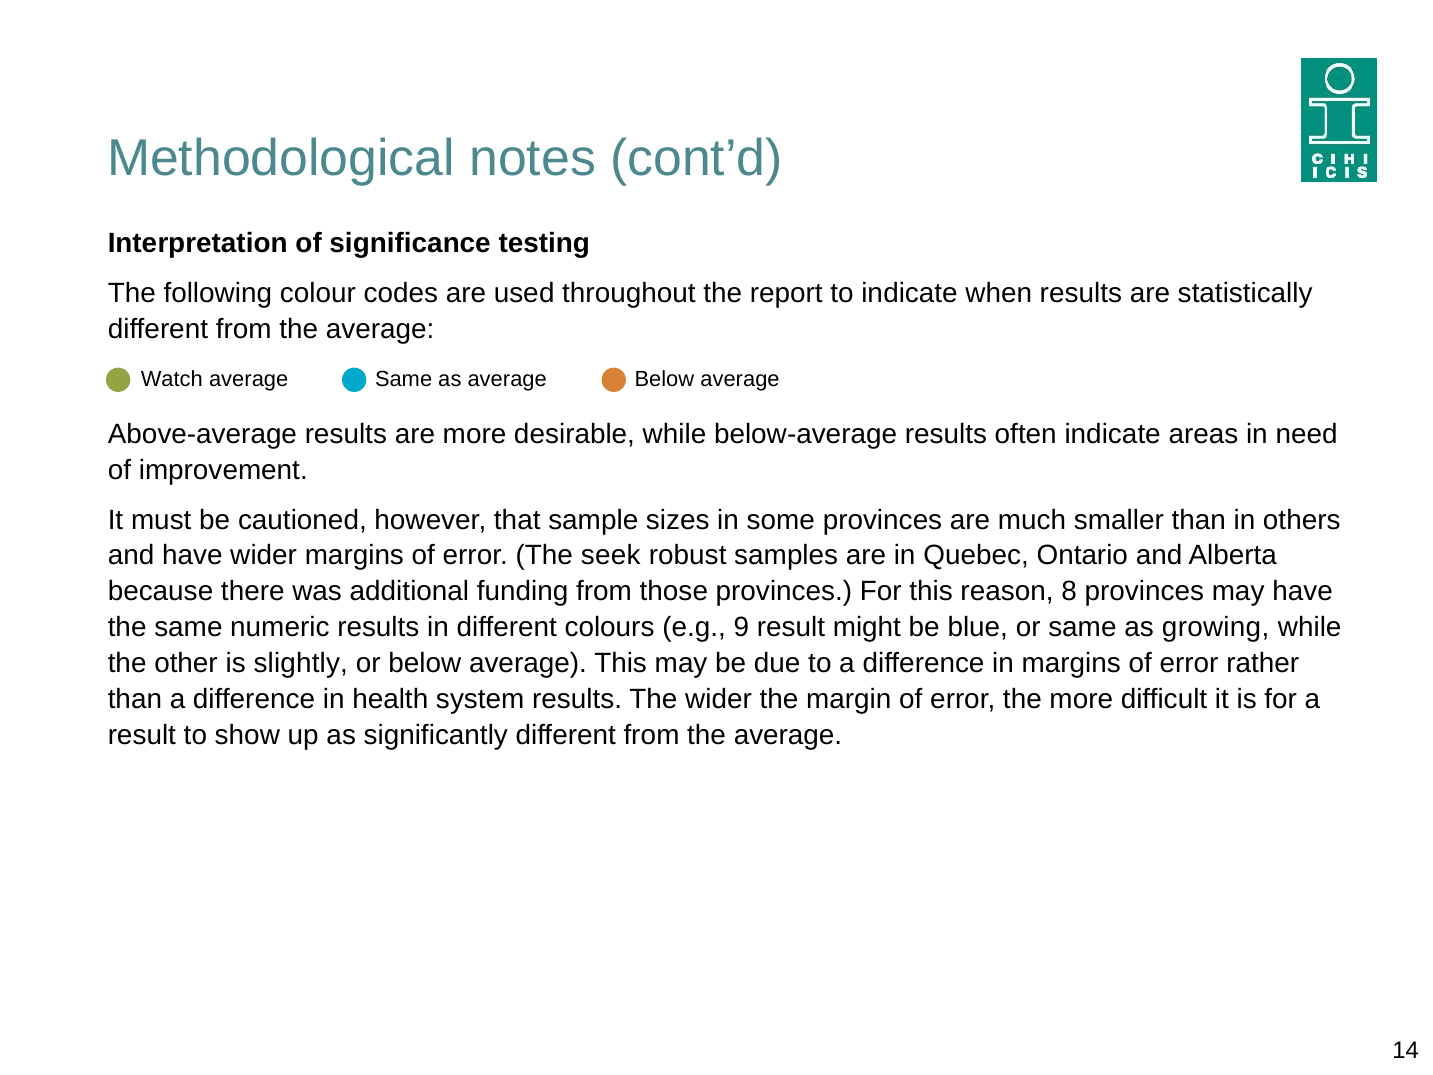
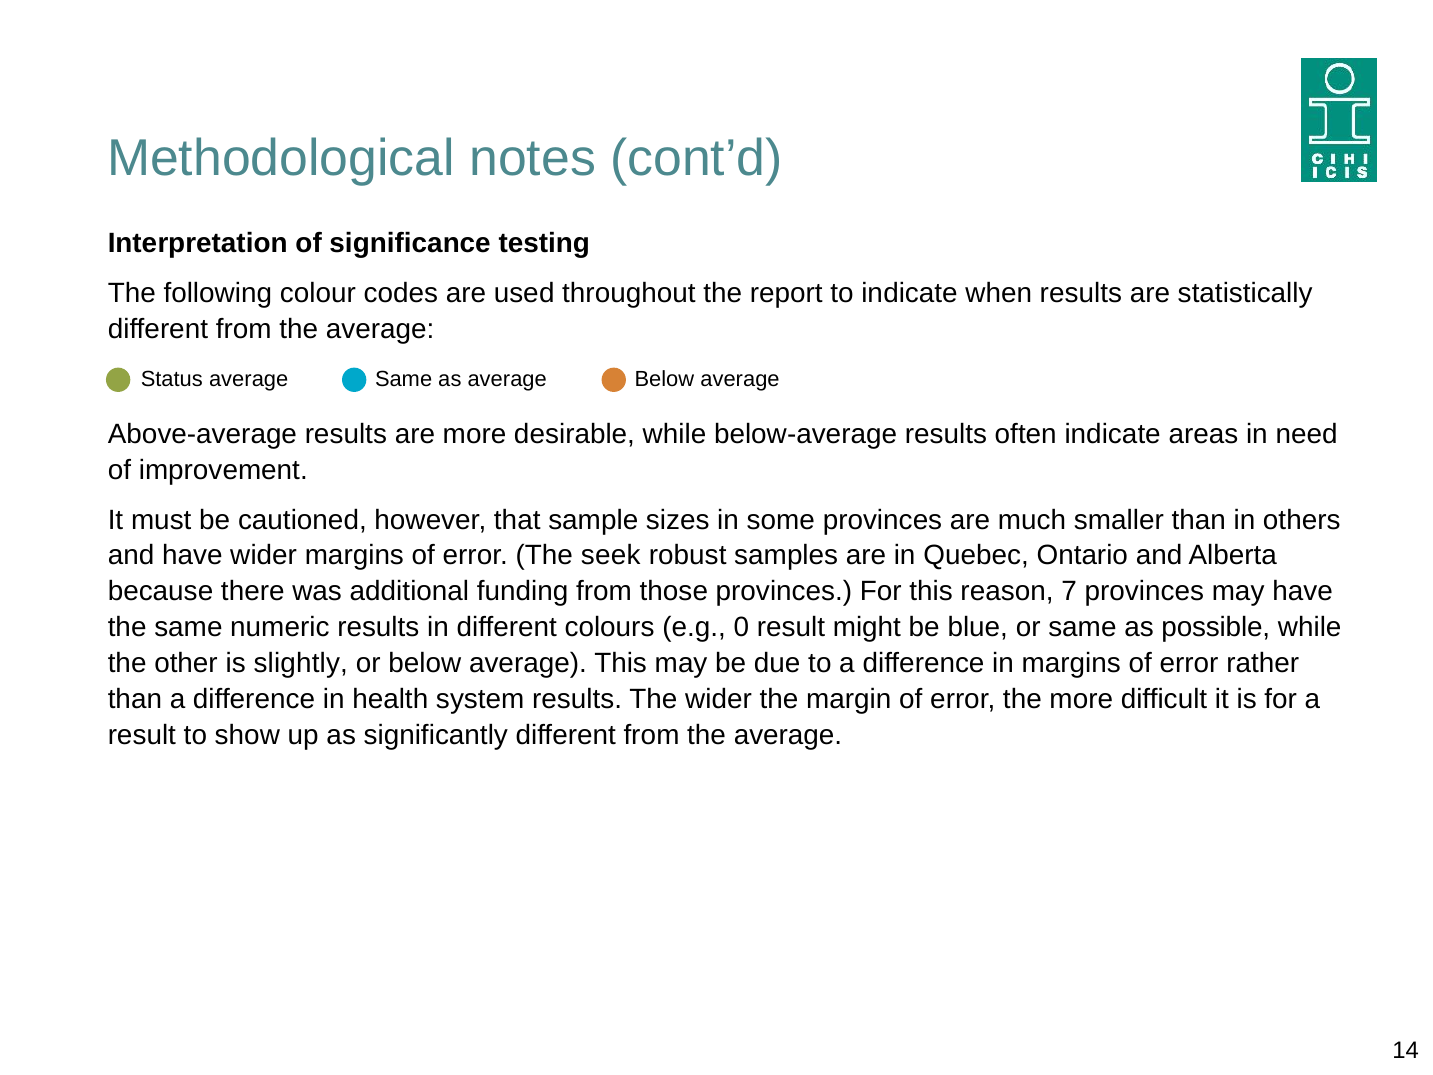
Watch: Watch -> Status
8: 8 -> 7
9: 9 -> 0
growing: growing -> possible
